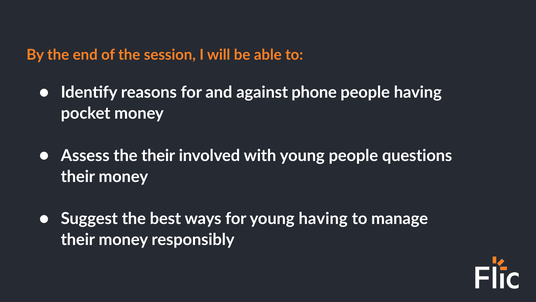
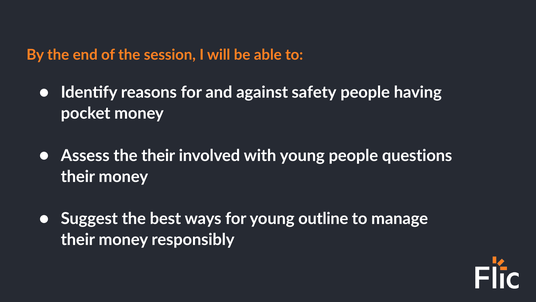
phone: phone -> safety
young having: having -> outline
